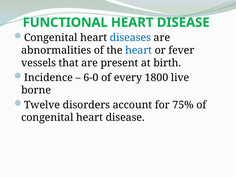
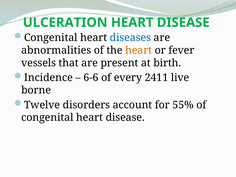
FUNCTIONAL: FUNCTIONAL -> ULCERATION
heart at (139, 50) colour: blue -> orange
6-0: 6-0 -> 6-6
1800: 1800 -> 2411
75%: 75% -> 55%
